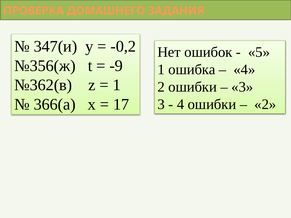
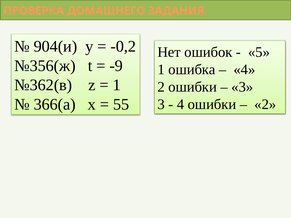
347(и: 347(и -> 904(и
17: 17 -> 55
